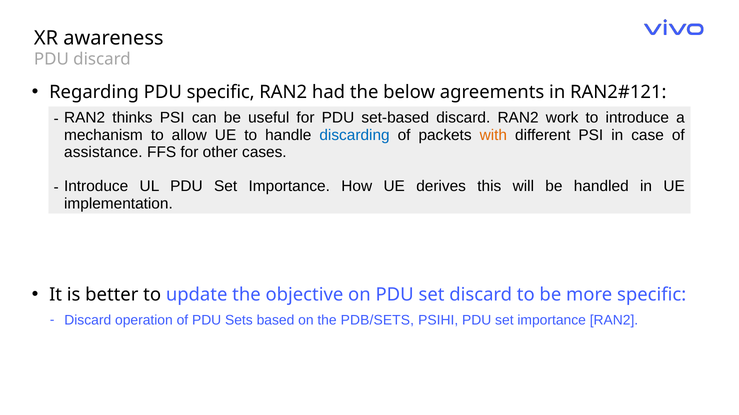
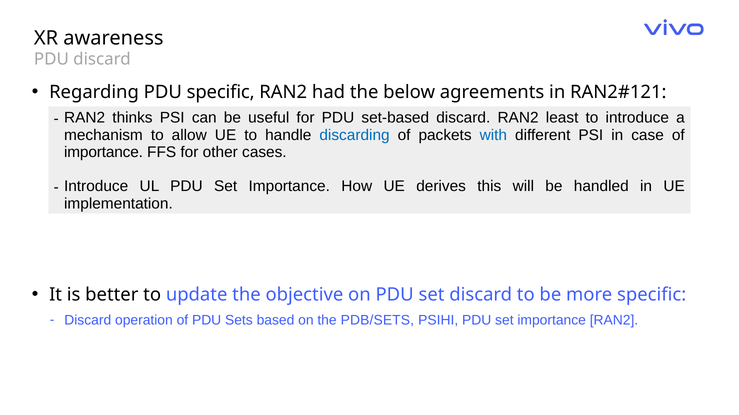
work: work -> least
with colour: orange -> blue
assistance at (103, 152): assistance -> importance
